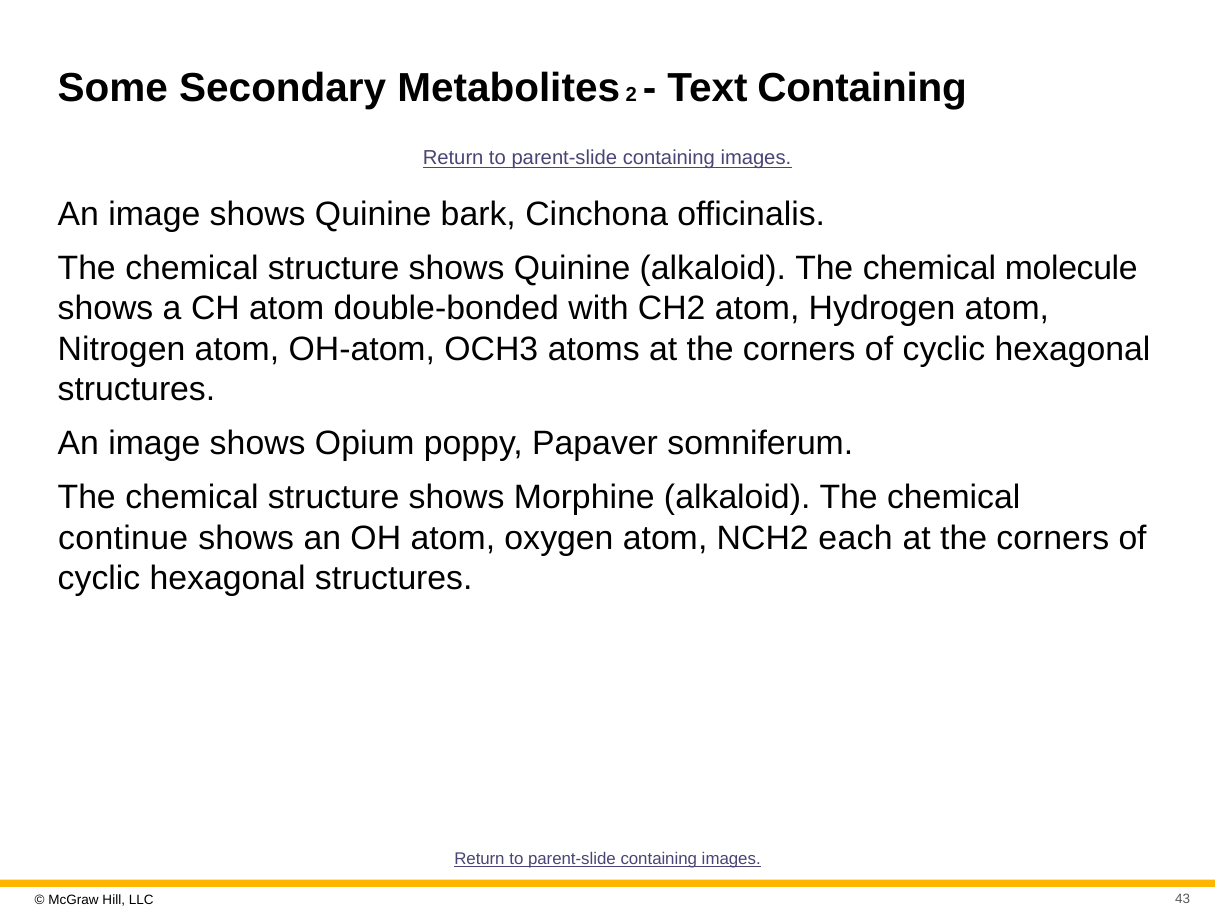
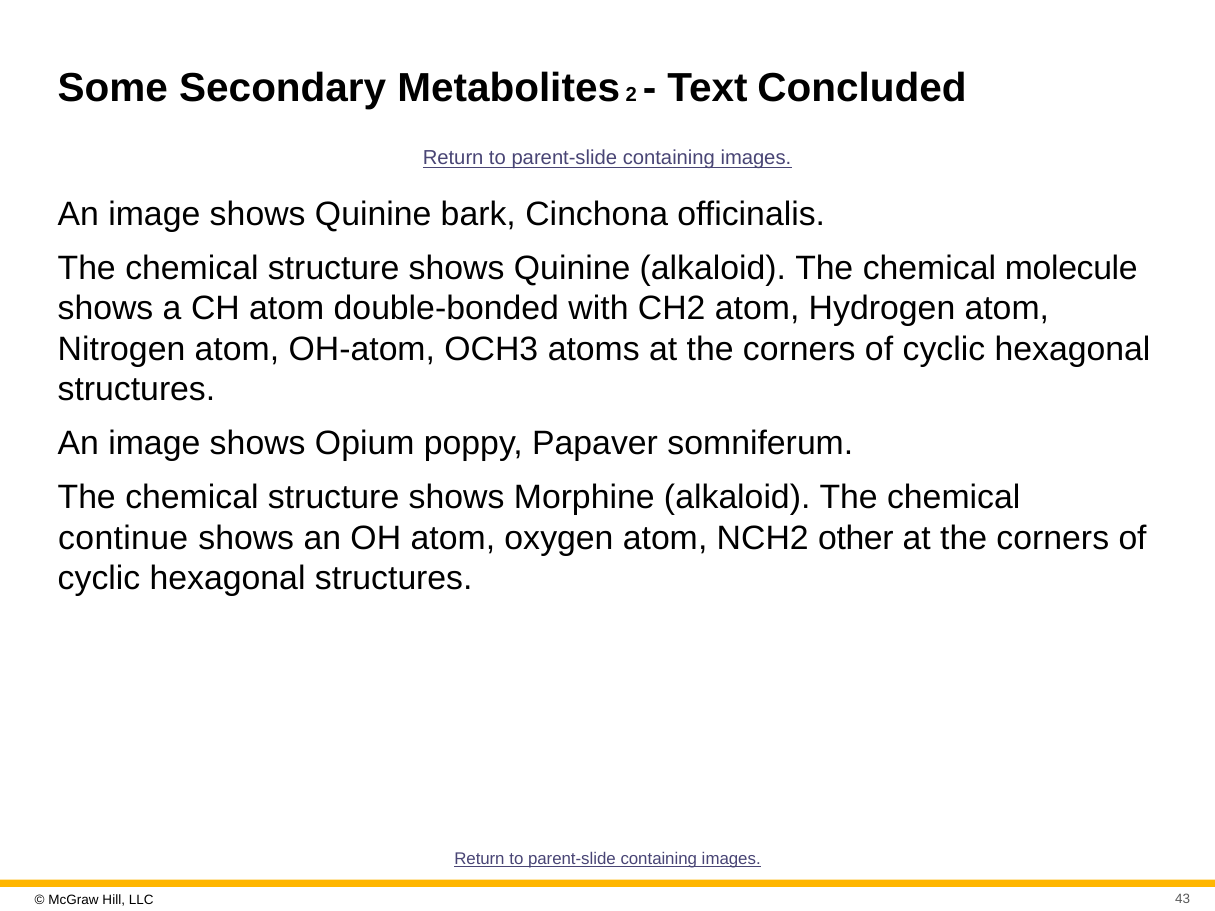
Text Containing: Containing -> Concluded
each: each -> other
